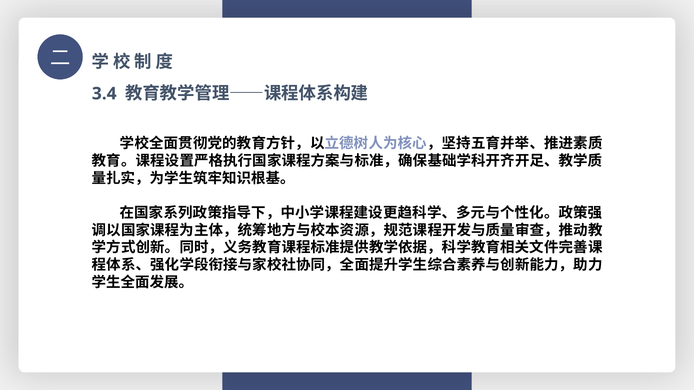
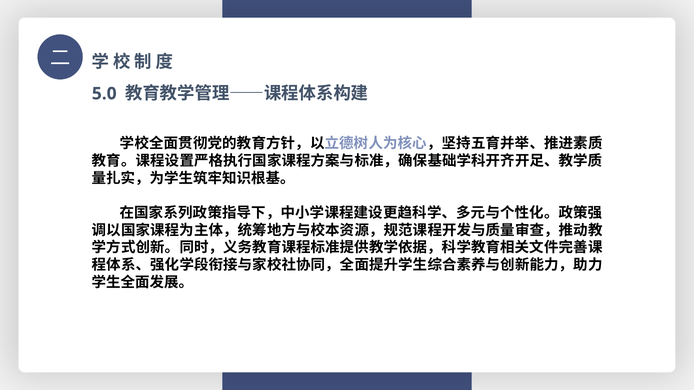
3.4: 3.4 -> 5.0
